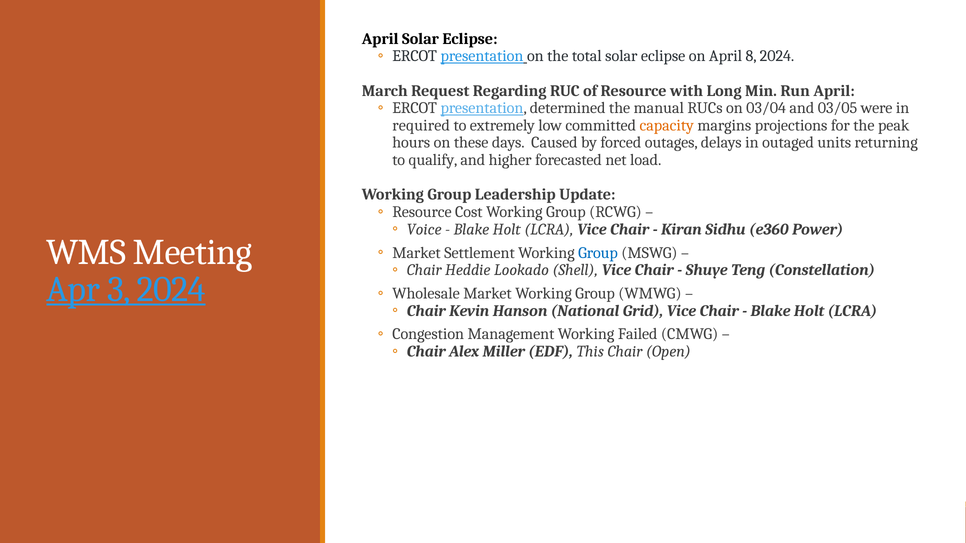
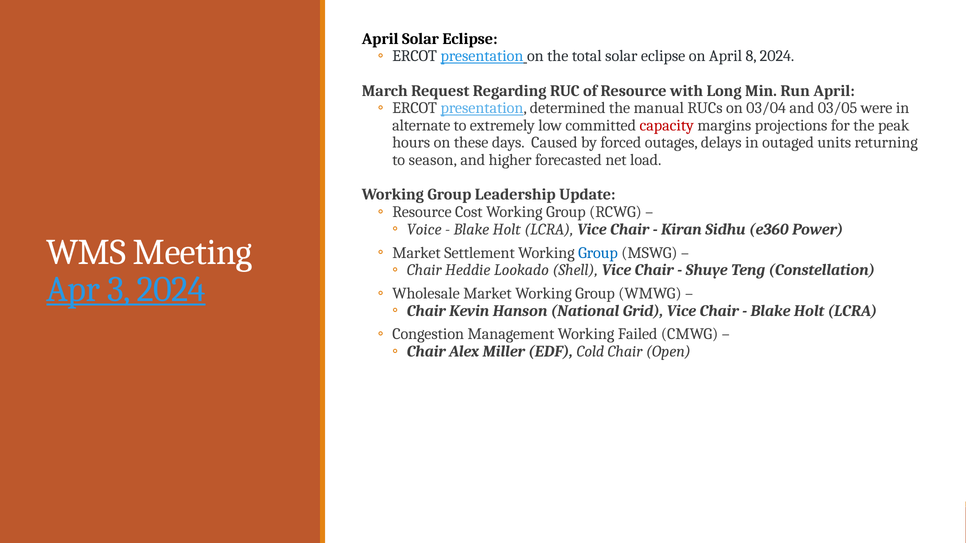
required: required -> alternate
capacity colour: orange -> red
qualify: qualify -> season
This: This -> Cold
